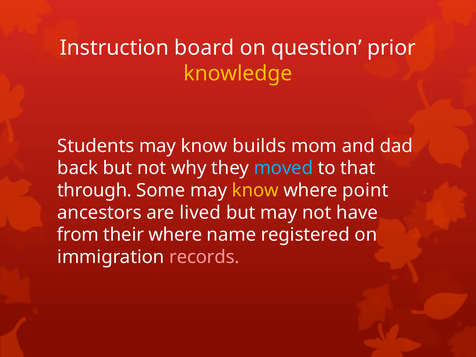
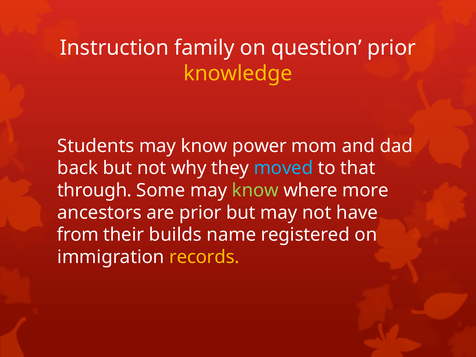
board: board -> family
builds: builds -> power
know at (255, 190) colour: yellow -> light green
point: point -> more
are lived: lived -> prior
their where: where -> builds
records colour: pink -> yellow
